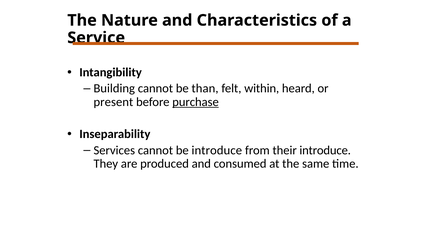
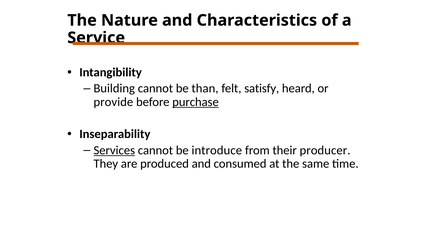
within: within -> satisfy
present: present -> provide
Services underline: none -> present
their introduce: introduce -> producer
